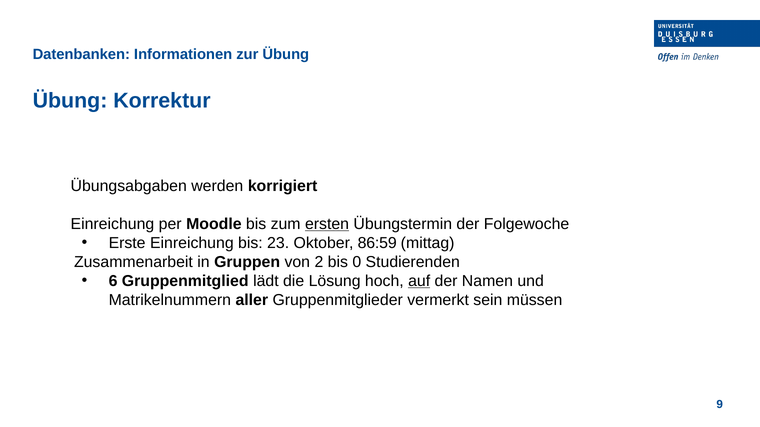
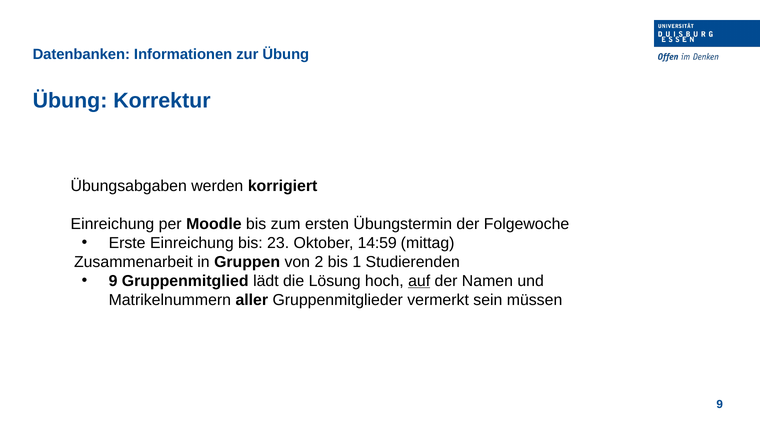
ersten underline: present -> none
86:59: 86:59 -> 14:59
0: 0 -> 1
6 at (113, 281): 6 -> 9
